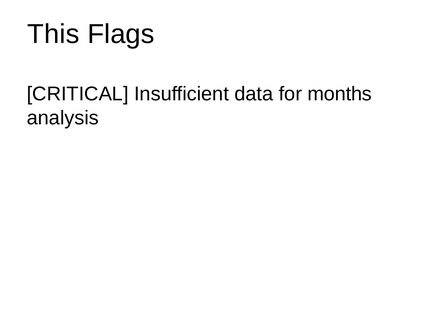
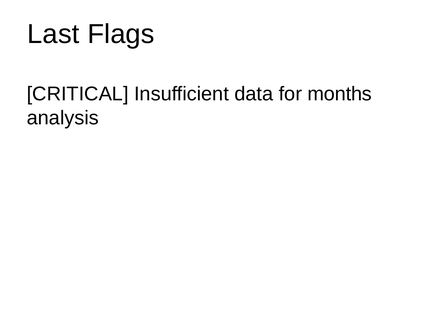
This: This -> Last
